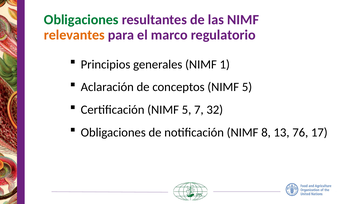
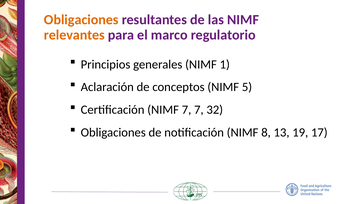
Obligaciones at (81, 20) colour: green -> orange
Certificación NIMF 5: 5 -> 7
76: 76 -> 19
